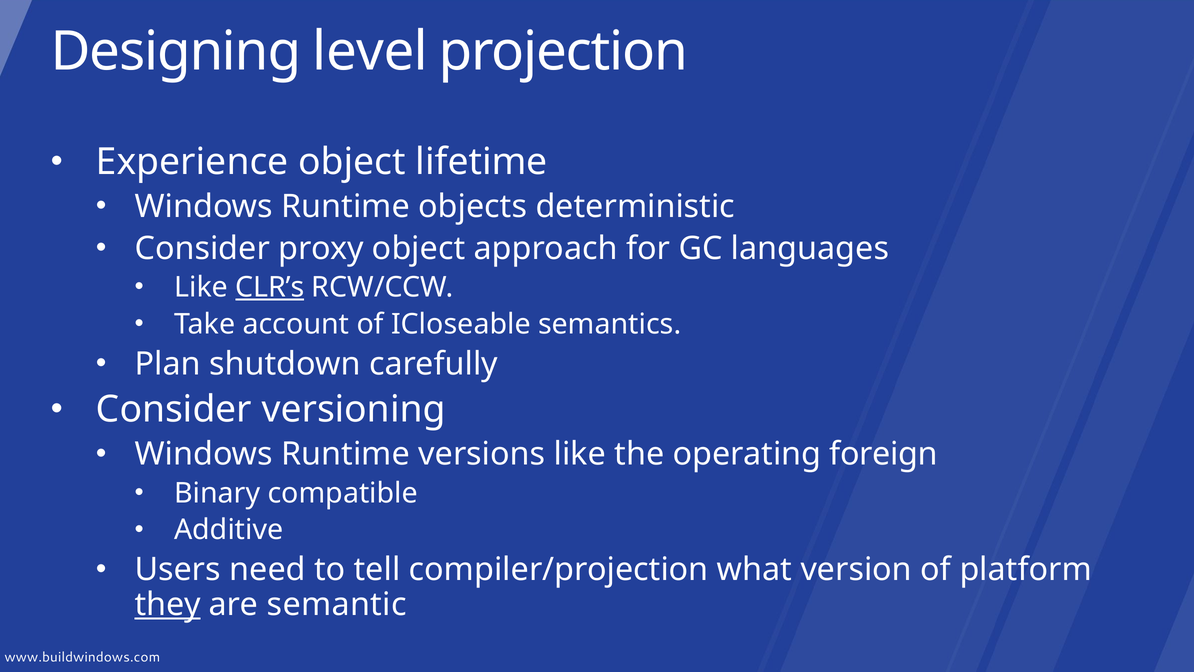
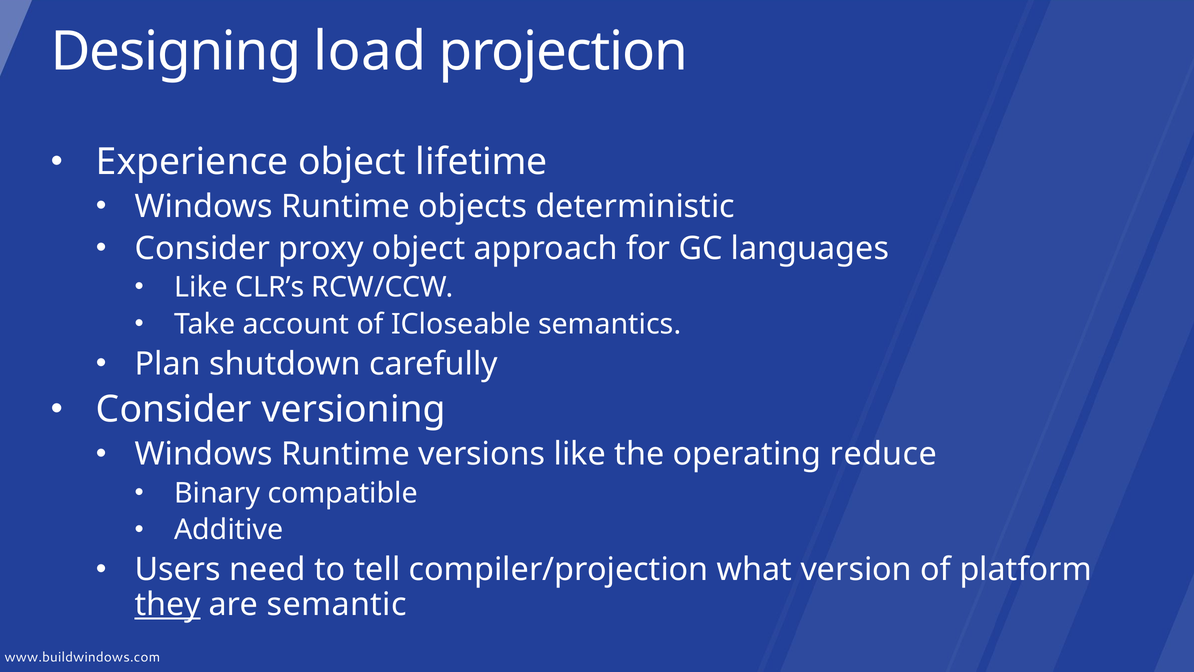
level: level -> load
CLR’s underline: present -> none
foreign: foreign -> reduce
